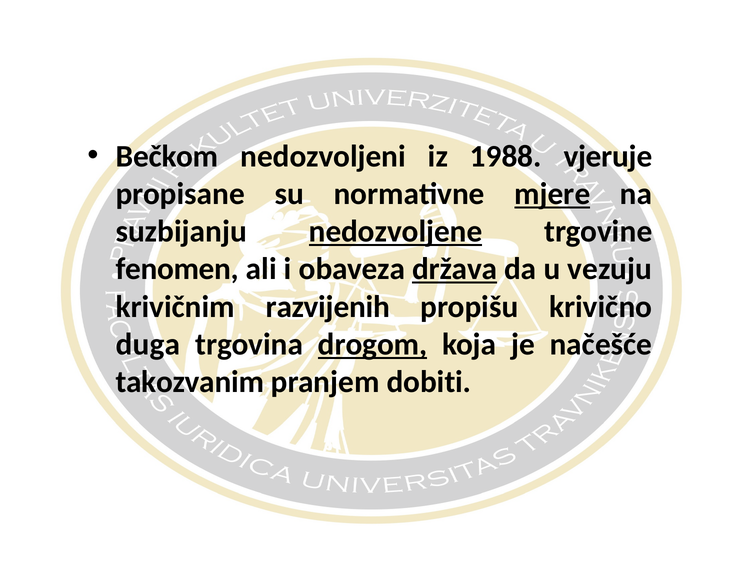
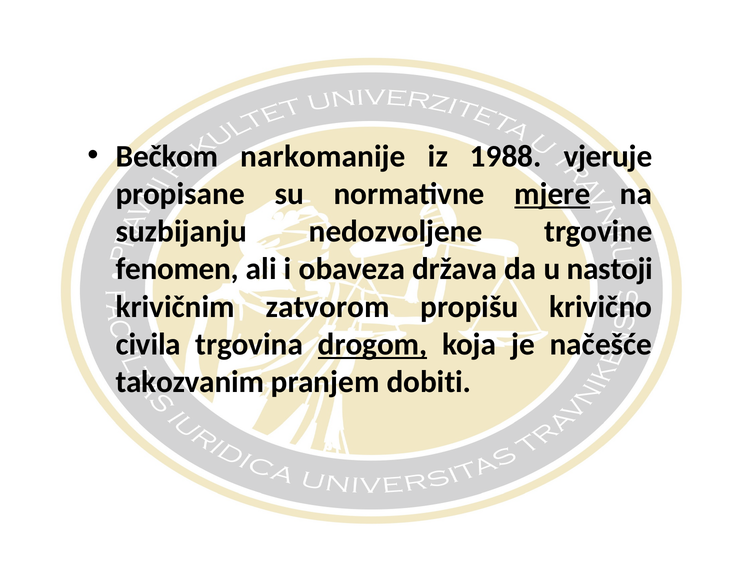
nedozvoljeni: nedozvoljeni -> narkomanije
nedozvoljene underline: present -> none
država underline: present -> none
vezuju: vezuju -> nastoji
razvijenih: razvijenih -> zatvorom
duga: duga -> civila
